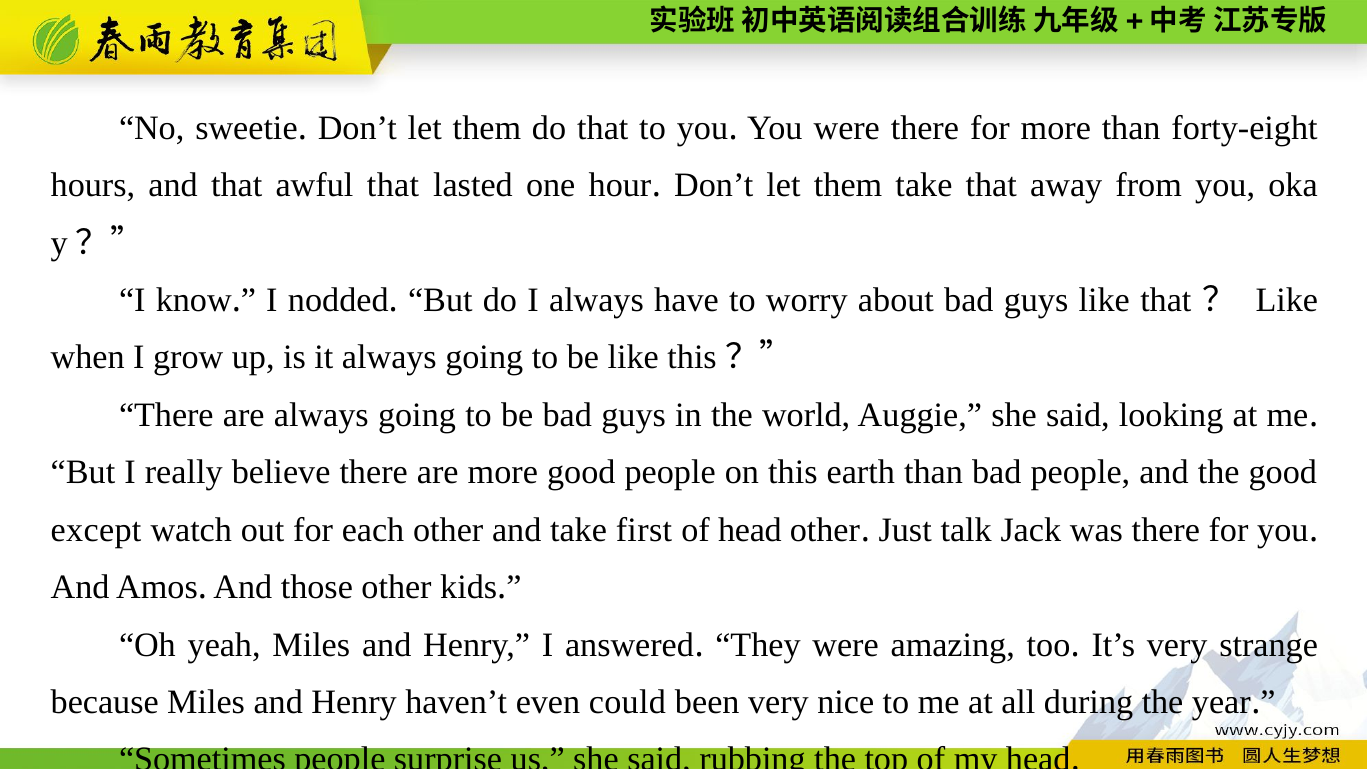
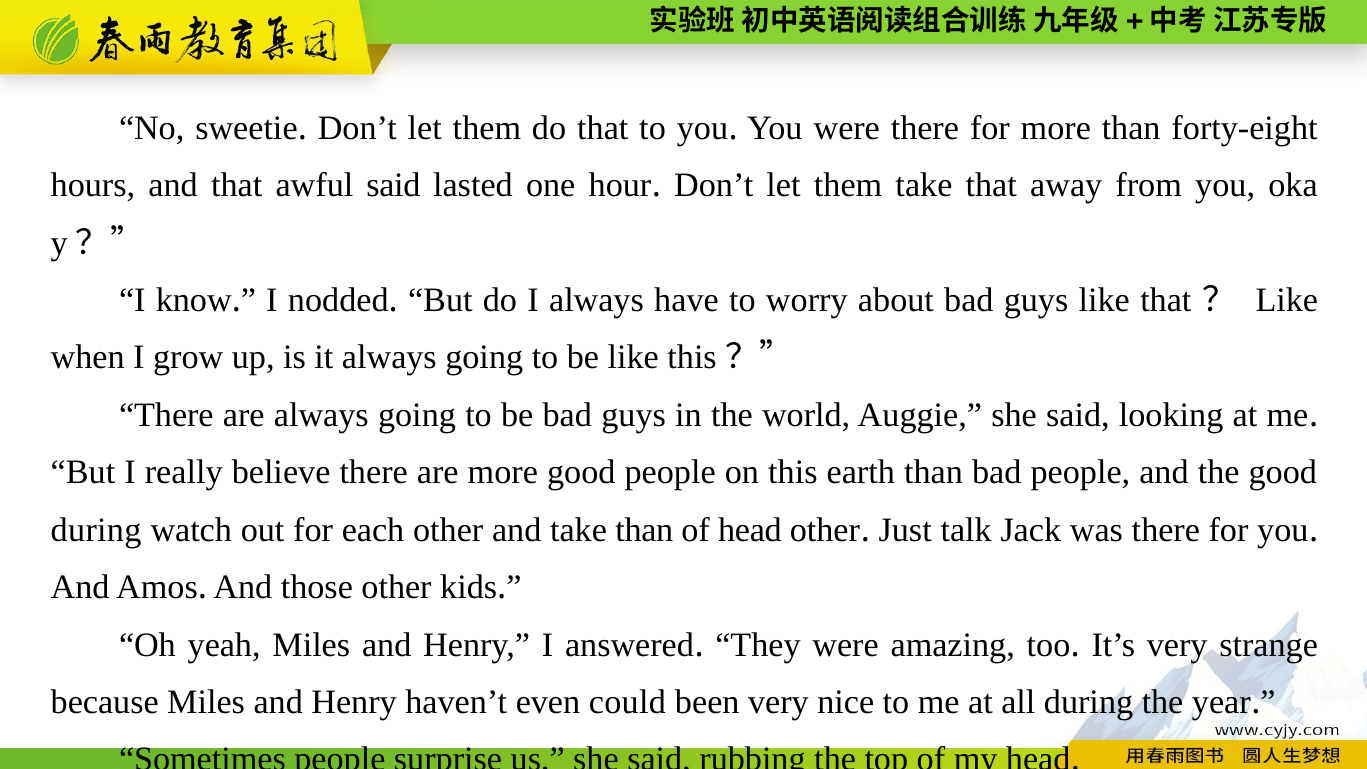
awful that: that -> said
except at (96, 530): except -> during
take first: first -> than
